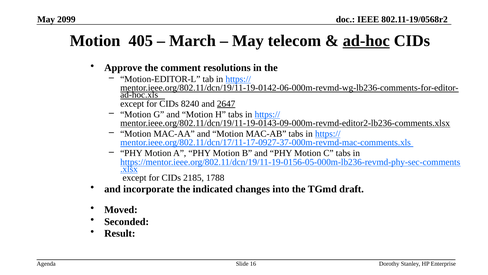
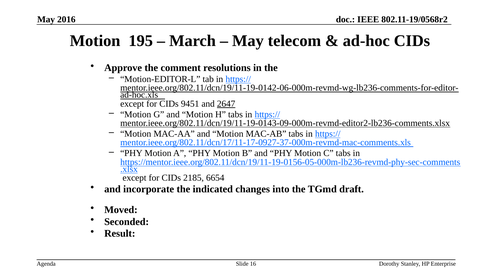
2099: 2099 -> 2016
405: 405 -> 195
ad-hoc underline: present -> none
8240: 8240 -> 9451
1788: 1788 -> 6654
